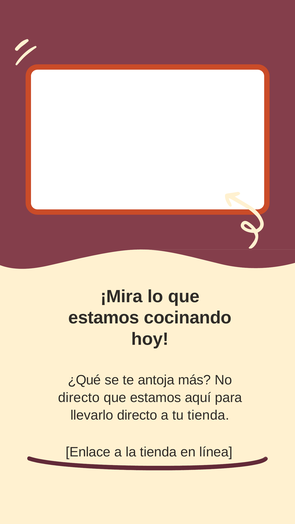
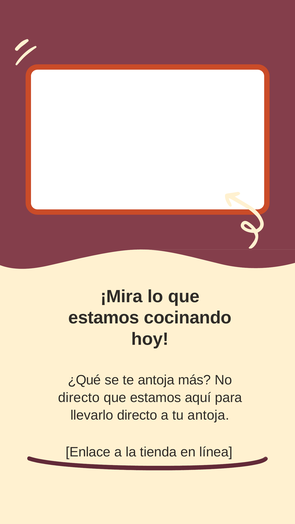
tu tienda: tienda -> antoja
